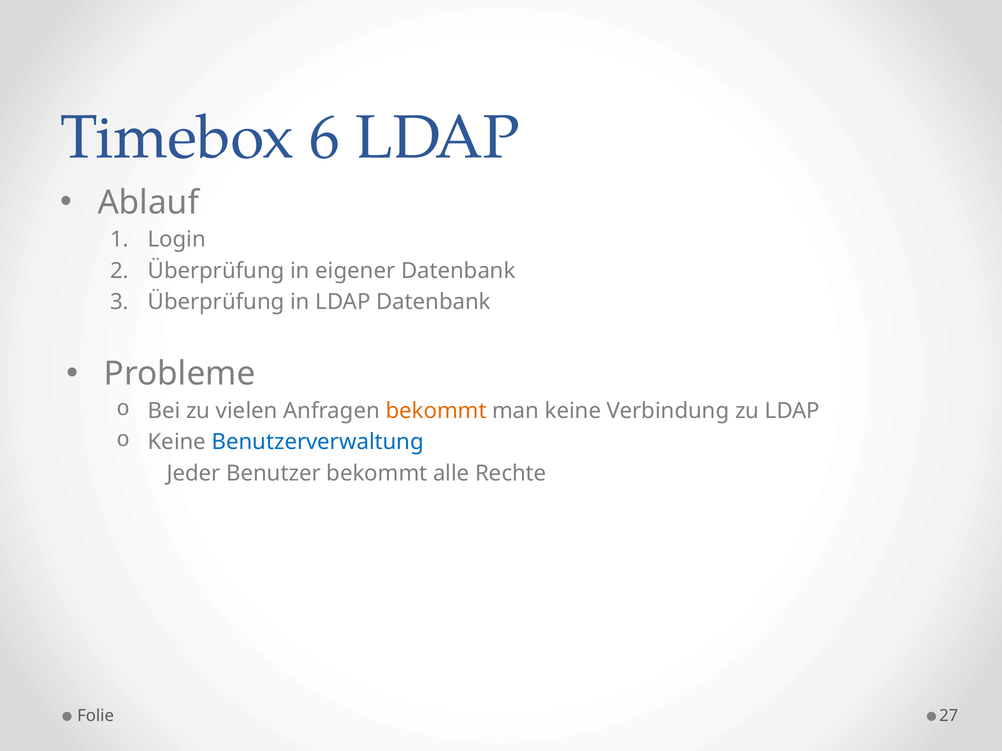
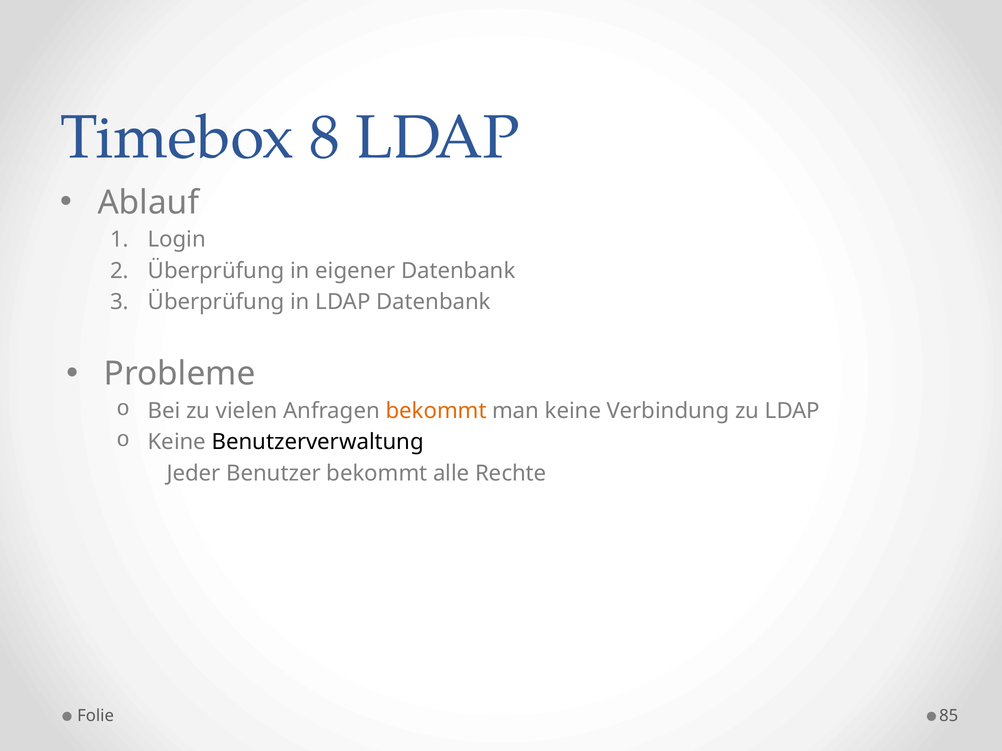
6: 6 -> 8
Benutzerverwaltung colour: blue -> black
27: 27 -> 85
